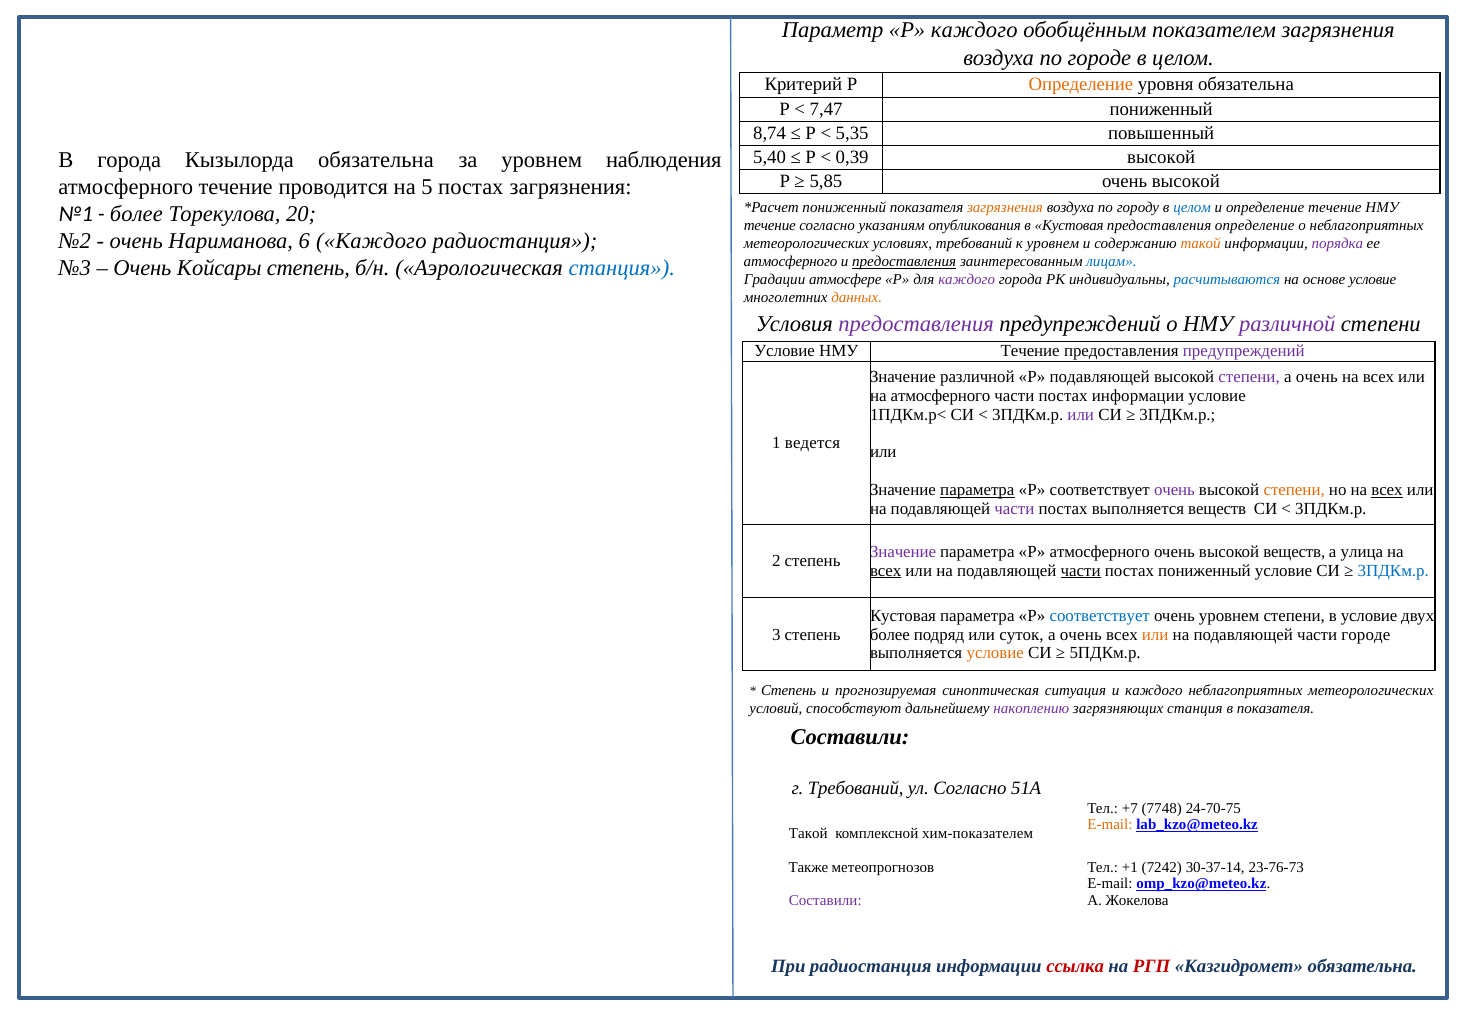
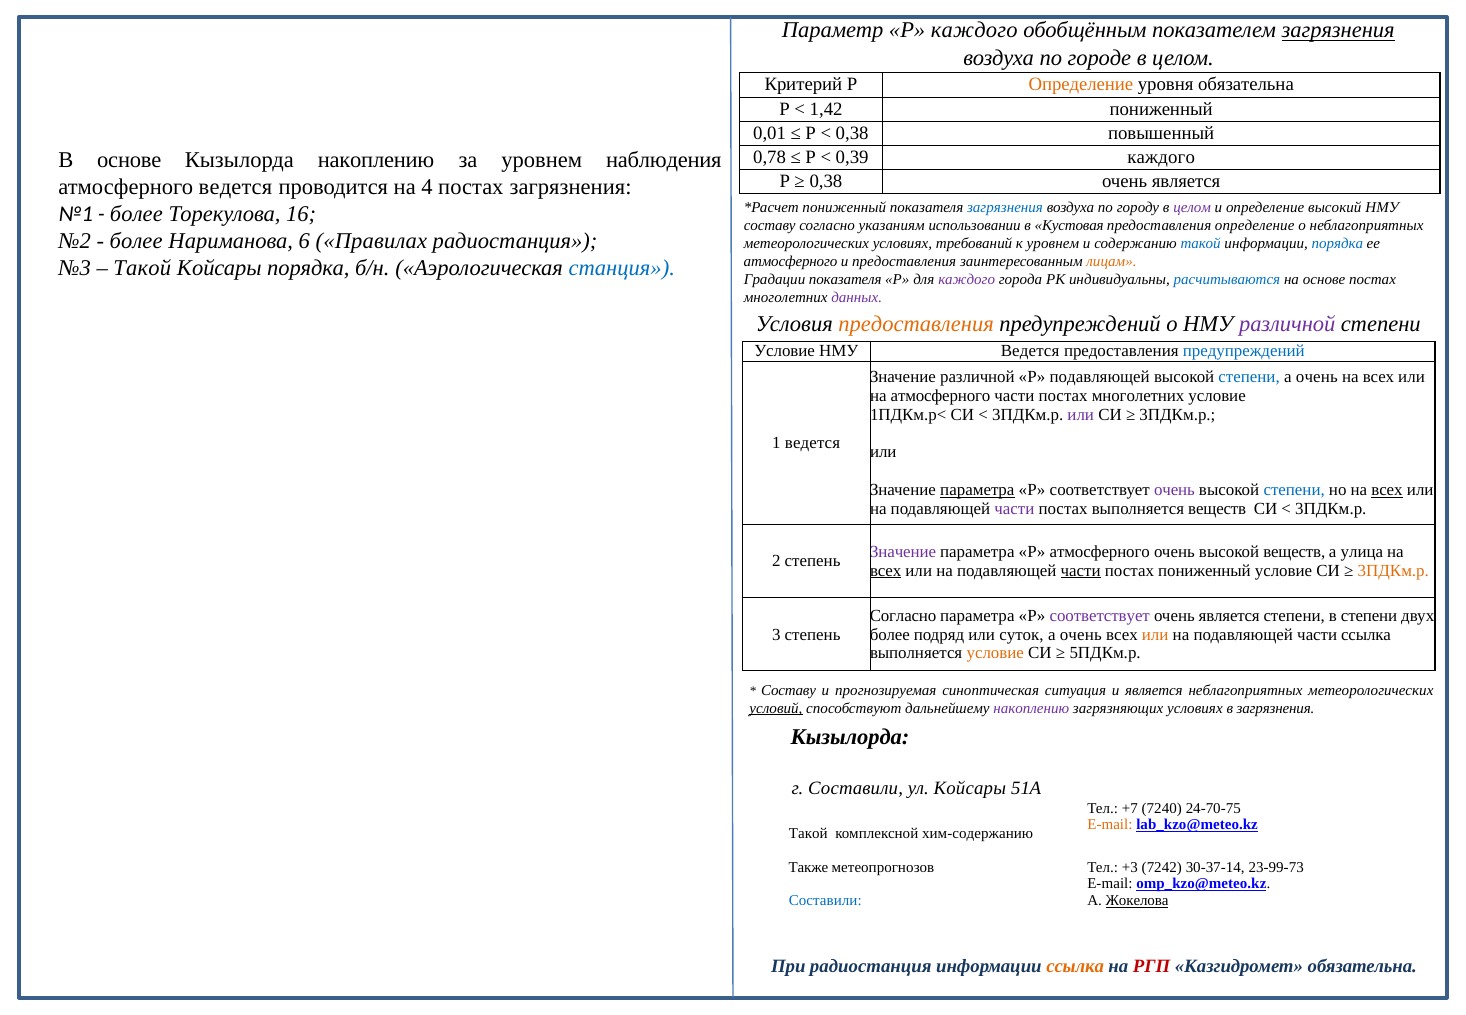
загрязнения at (1338, 30) underline: none -> present
7,47: 7,47 -> 1,42
8,74: 8,74 -> 0,01
5,35 at (852, 133): 5,35 -> 0,38
5,40: 5,40 -> 0,78
0,39 высокой: высокой -> каждого
В города: города -> основе
Кызылорда обязательна: обязательна -> накоплению
5,85 at (826, 181): 5,85 -> 0,38
высокой at (1186, 181): высокой -> является
атмосферного течение: течение -> ведется
5: 5 -> 4
загрязнения at (1005, 208) colour: orange -> blue
целом at (1192, 208) colour: blue -> purple
определение течение: течение -> высокий
20: 20 -> 16
течение at (770, 226): течение -> составу
опубликования: опубликования -> использовании
очень at (136, 241): очень -> более
6 Каждого: Каждого -> Правилах
такой at (1201, 244) colour: orange -> blue
порядка at (1337, 244) colour: purple -> blue
предоставления at (904, 262) underline: present -> none
лицам colour: blue -> orange
Очень at (142, 268): Очень -> Такой
Койсары степень: степень -> порядка
Градации атмосфере: атмосфере -> показателя
основе условие: условие -> постах
данных colour: orange -> purple
предоставления at (916, 324) colour: purple -> orange
Течение at (1030, 351): Течение -> Ведется
предупреждений at (1244, 351) colour: purple -> blue
степени at (1249, 377) colour: purple -> blue
части постах информации: информации -> многолетних
степени at (1294, 490) colour: orange -> blue
3ПДКм.р at (1393, 570) colour: blue -> orange
Кустовая at (903, 616): Кустовая -> Согласно
соответствует at (1100, 616) colour: blue -> purple
уровнем at (1229, 616): уровнем -> является
в условие: условие -> степени
части городе: городе -> ссылка
Степень at (789, 690): Степень -> Составу
и каждого: каждого -> является
условий underline: none -> present
загрязняющих станция: станция -> условиях
в показателя: показателя -> загрязнения
Составили at (850, 737): Составили -> Кызылорда
г Требований: Требований -> Составили
ул Согласно: Согласно -> Койсары
7748: 7748 -> 7240
хим-показателем: хим-показателем -> хим-содержанию
+1: +1 -> +3
23-76-73: 23-76-73 -> 23-99-73
Составили at (825, 901) colour: purple -> blue
Жокелова underline: none -> present
ссылка at (1075, 966) colour: red -> orange
